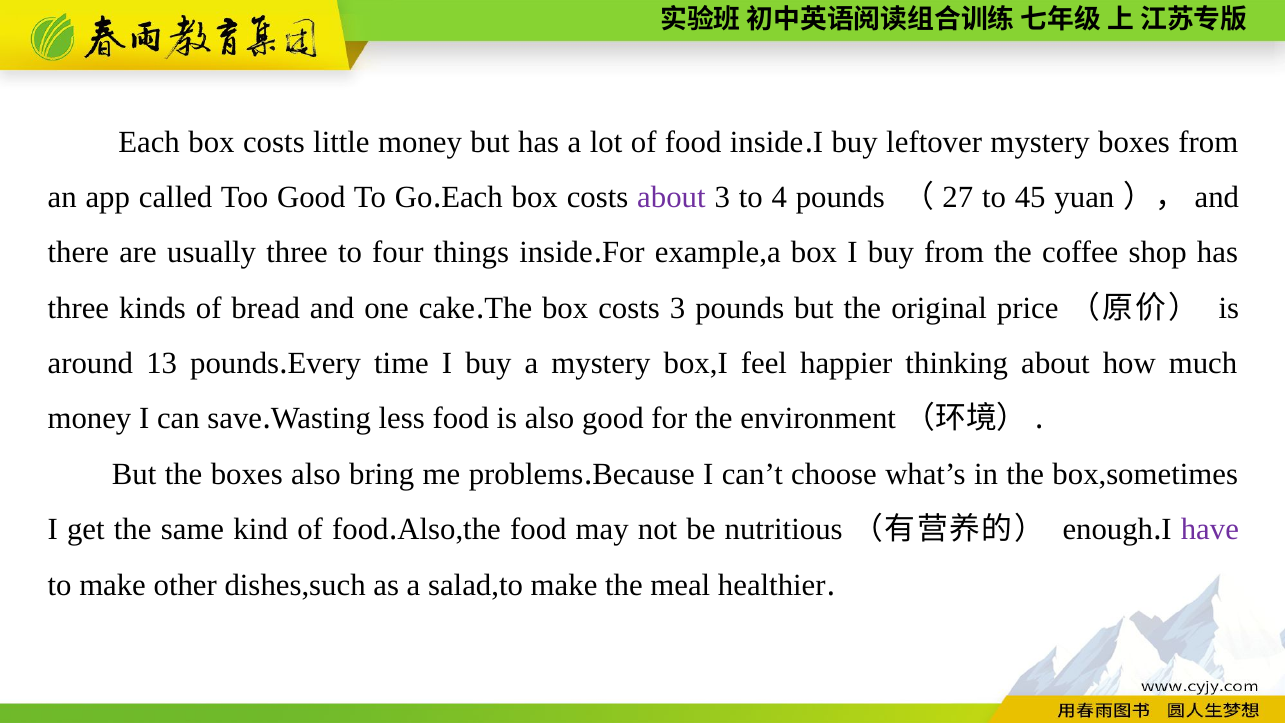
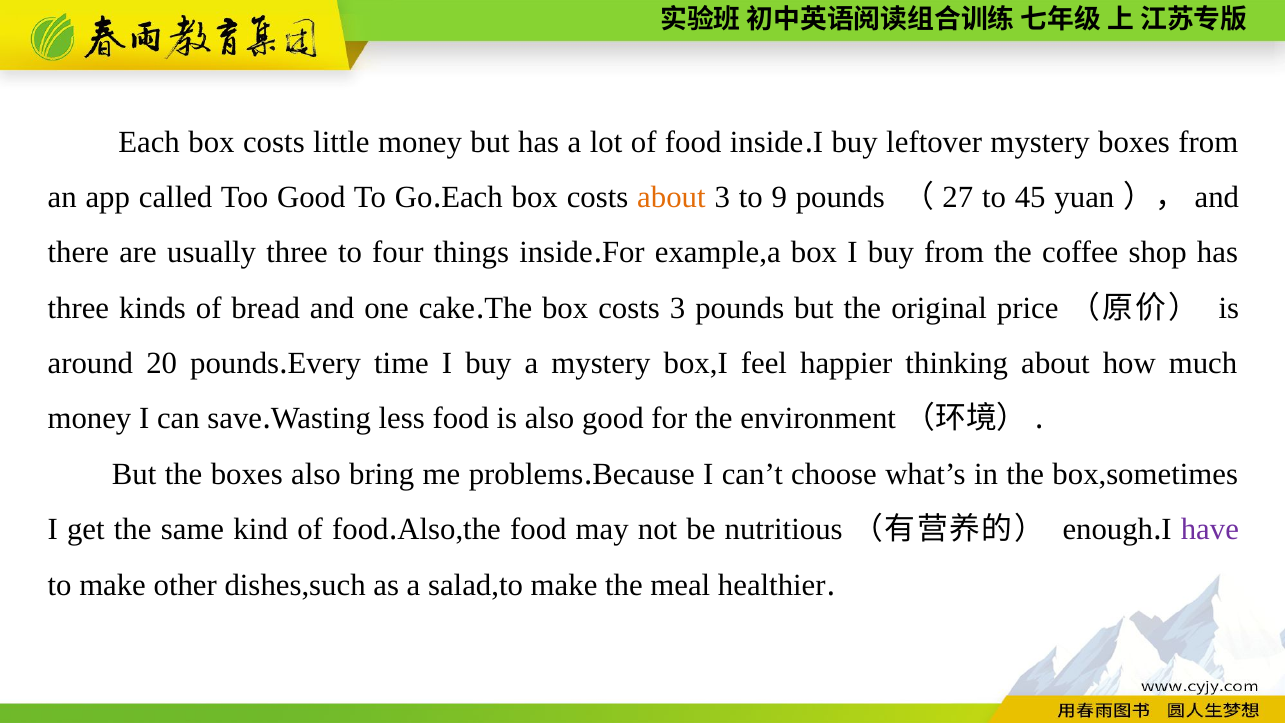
about at (671, 197) colour: purple -> orange
4: 4 -> 9
13: 13 -> 20
